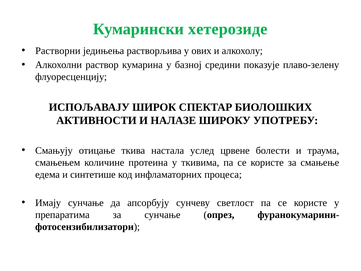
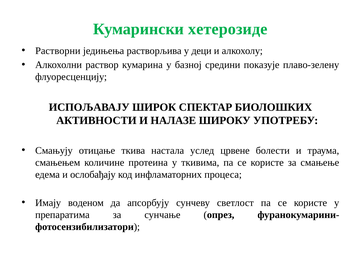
ових: ових -> деци
синтетише: синтетише -> ослобађају
Имају сунчање: сунчање -> воденом
